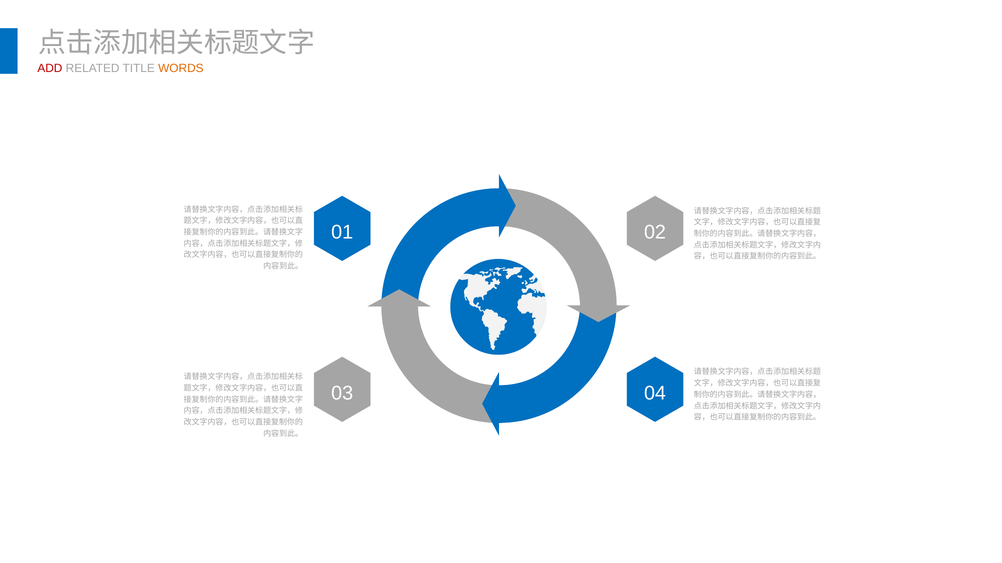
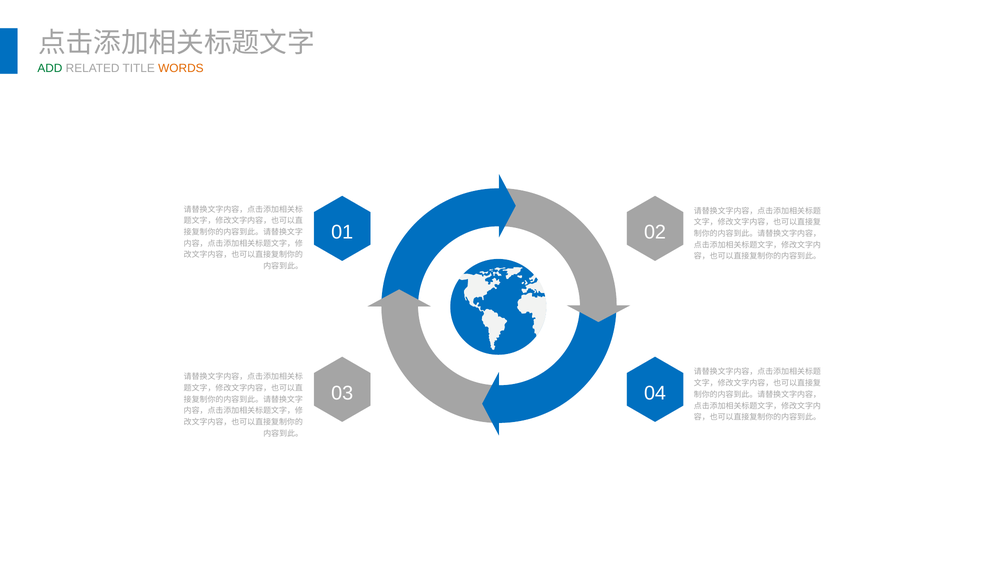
ADD colour: red -> green
